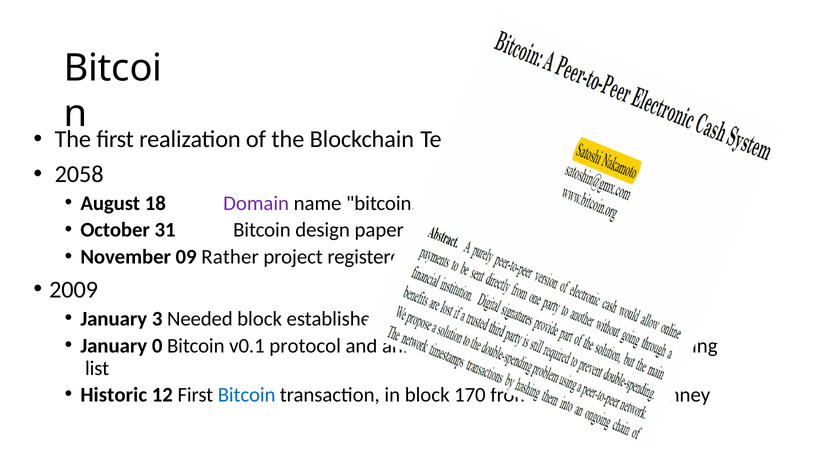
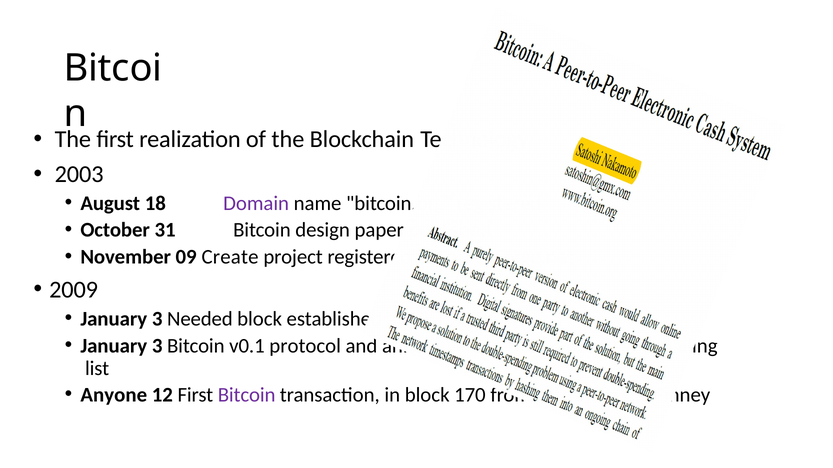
2058: 2058 -> 2003
Rather: Rather -> Create
0 at (157, 346): 0 -> 3
Historic: Historic -> Anyone
Bitcoin at (247, 395) colour: blue -> purple
